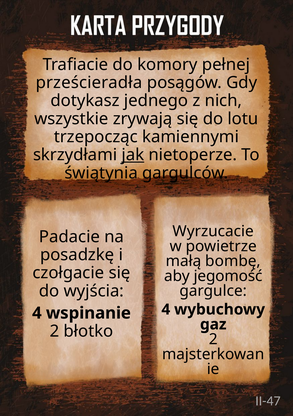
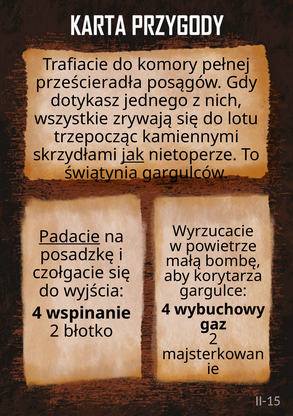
Padacie underline: none -> present
jegomość: jegomość -> korytarza
II-47: II-47 -> II-15
